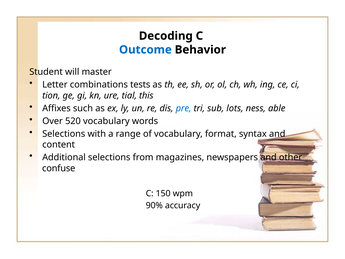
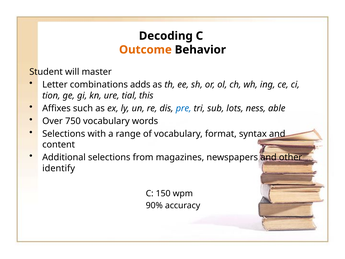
Outcome colour: blue -> orange
tests: tests -> adds
520: 520 -> 750
confuse: confuse -> identify
